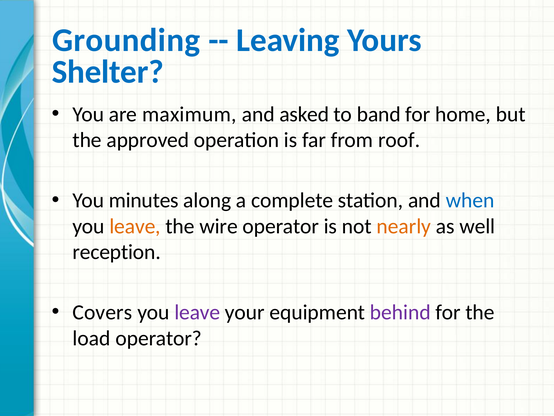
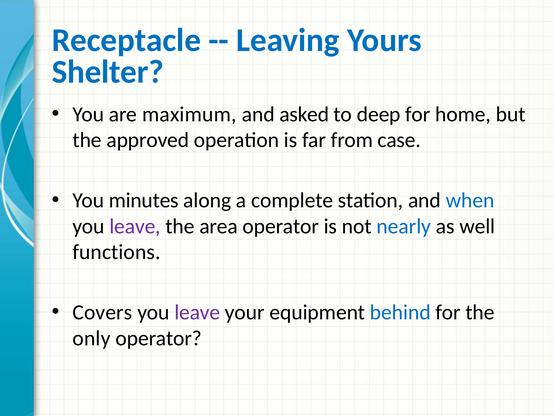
Grounding: Grounding -> Receptacle
band: band -> deep
roof: roof -> case
leave at (135, 226) colour: orange -> purple
wire: wire -> area
nearly colour: orange -> blue
reception: reception -> functions
behind colour: purple -> blue
load: load -> only
